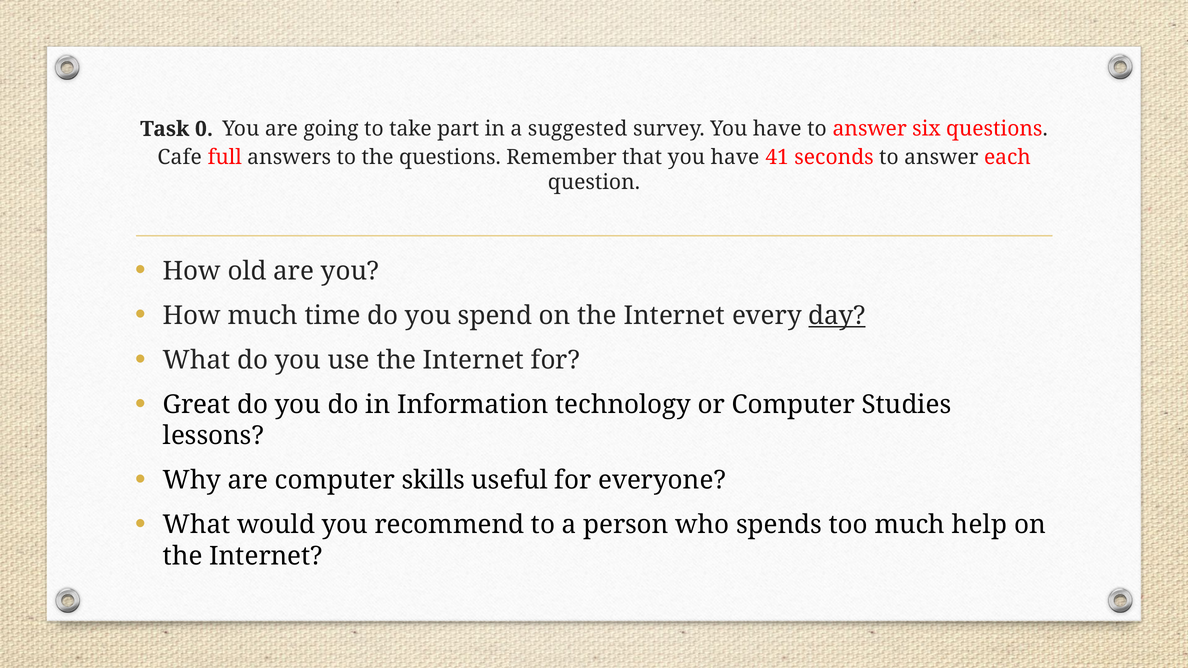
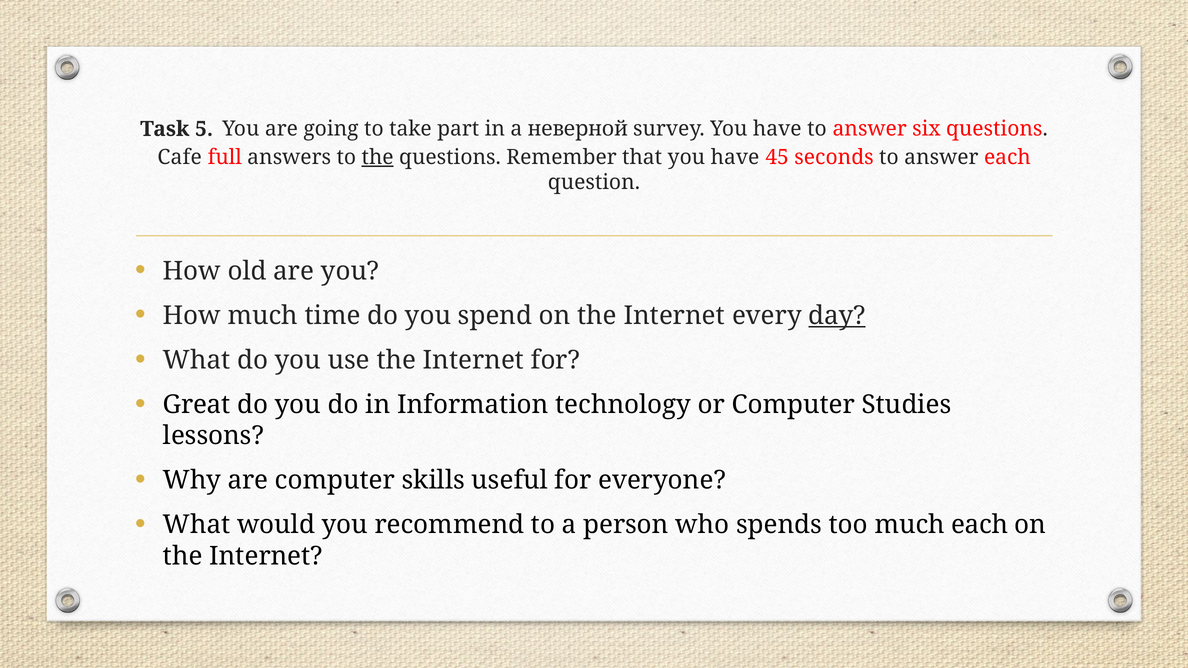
0: 0 -> 5
suggested: suggested -> неверной
the at (378, 157) underline: none -> present
41: 41 -> 45
much help: help -> each
